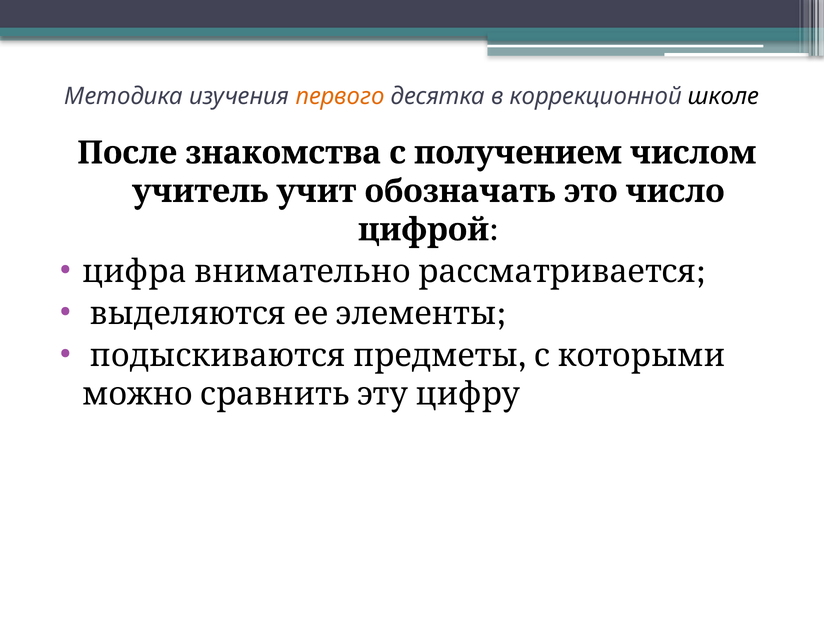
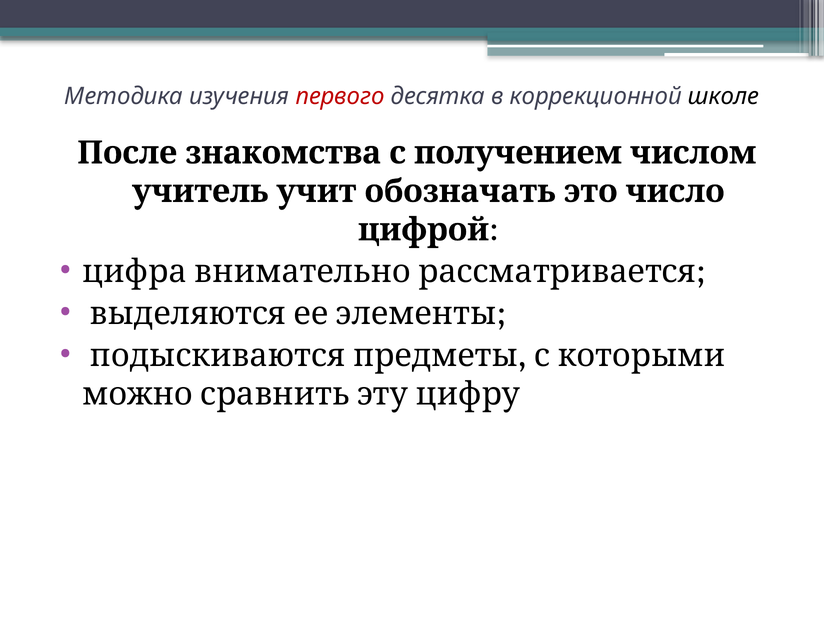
первого colour: orange -> red
